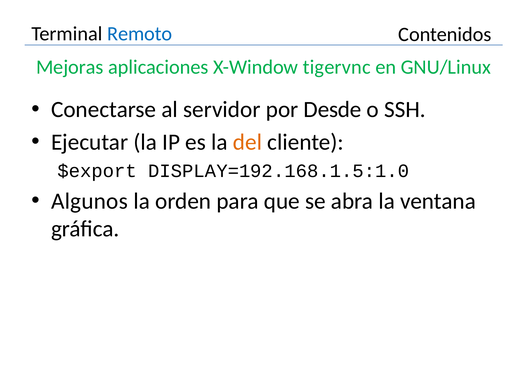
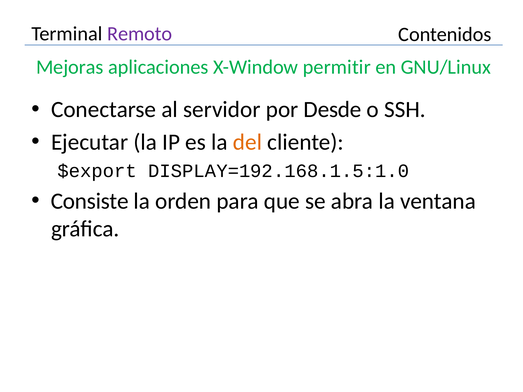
Remoto colour: blue -> purple
tigervnc: tigervnc -> permitir
Algunos: Algunos -> Consiste
